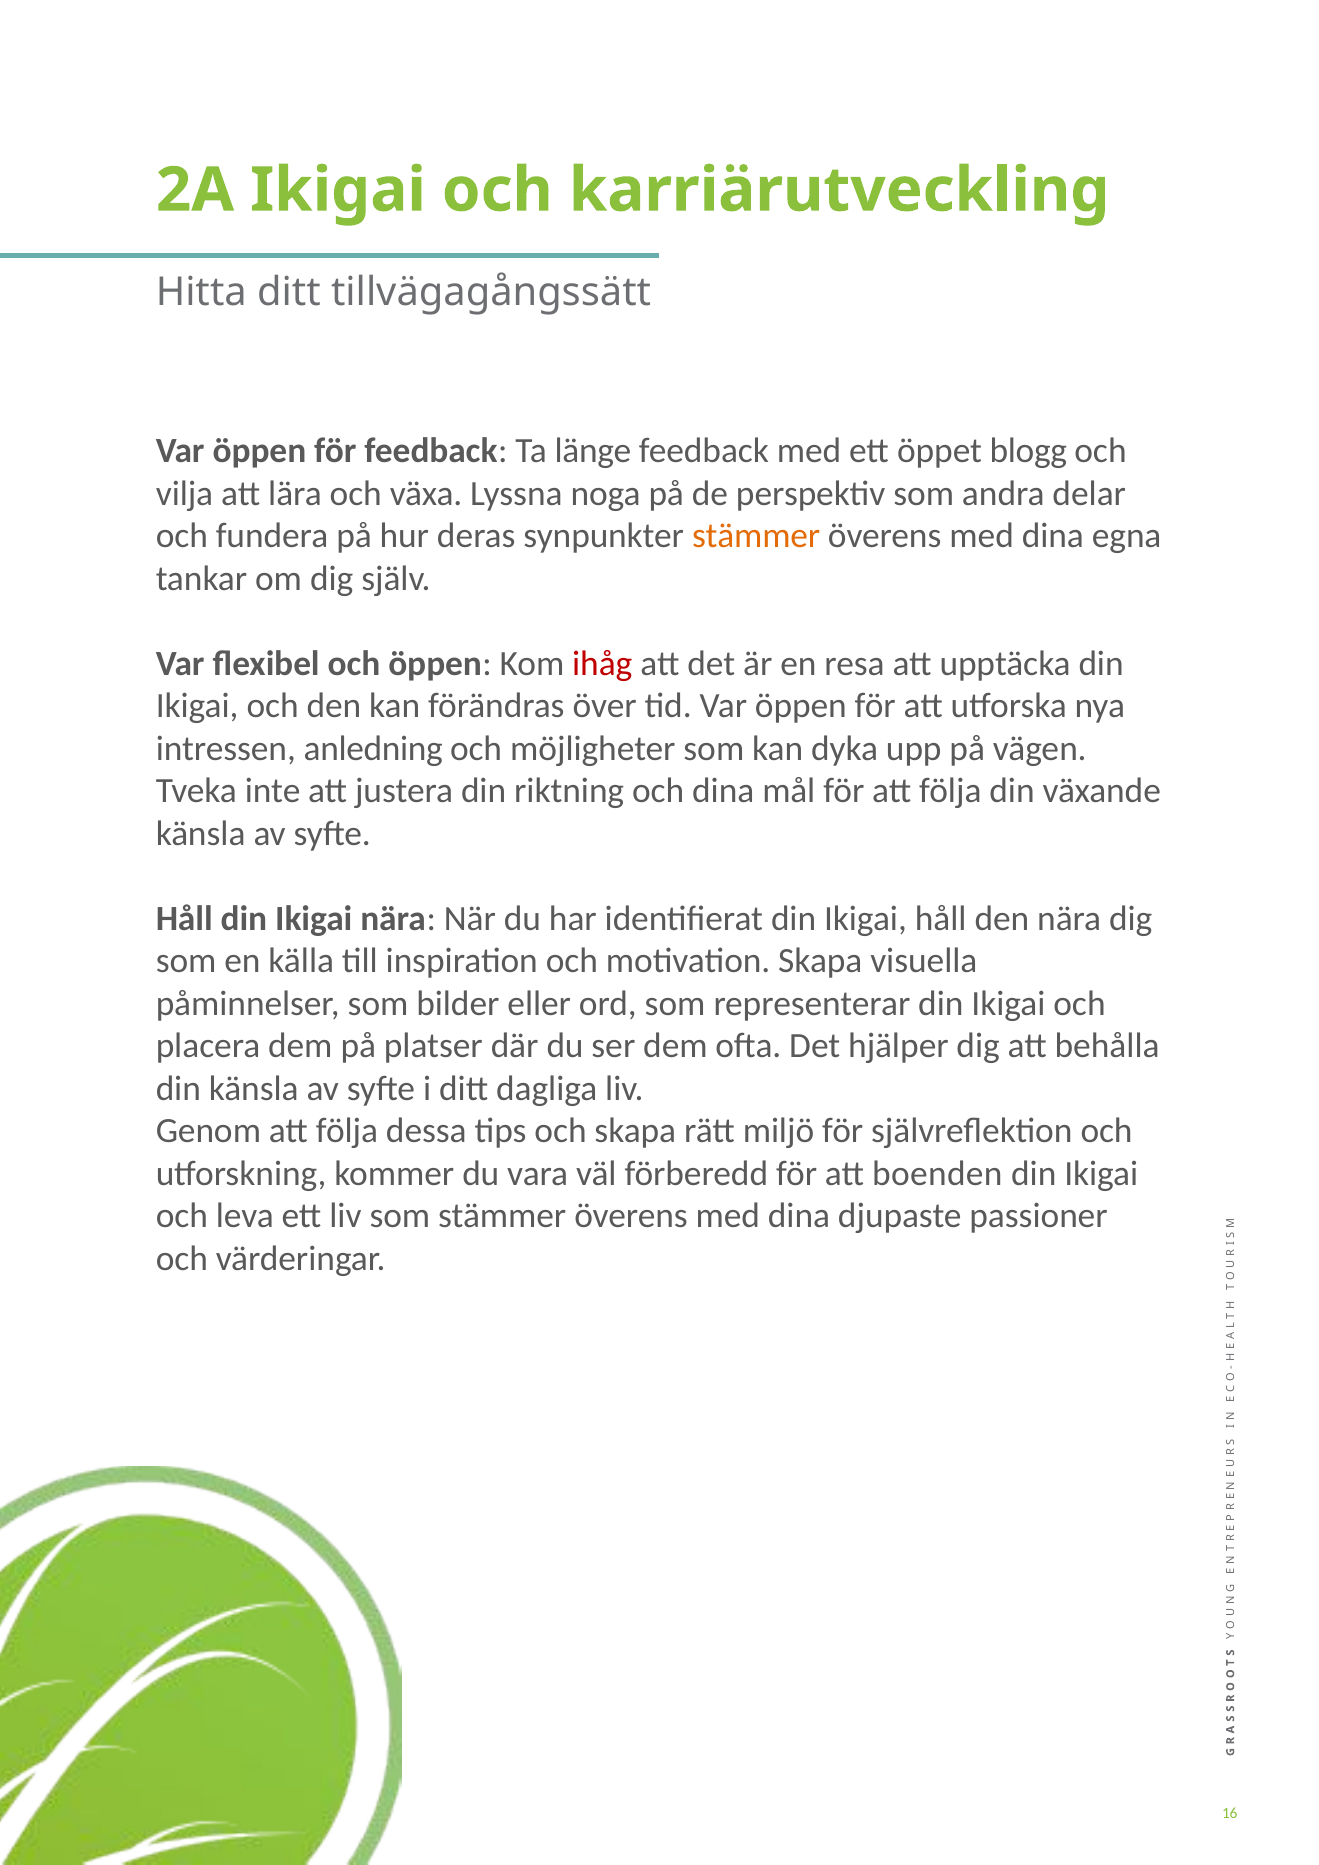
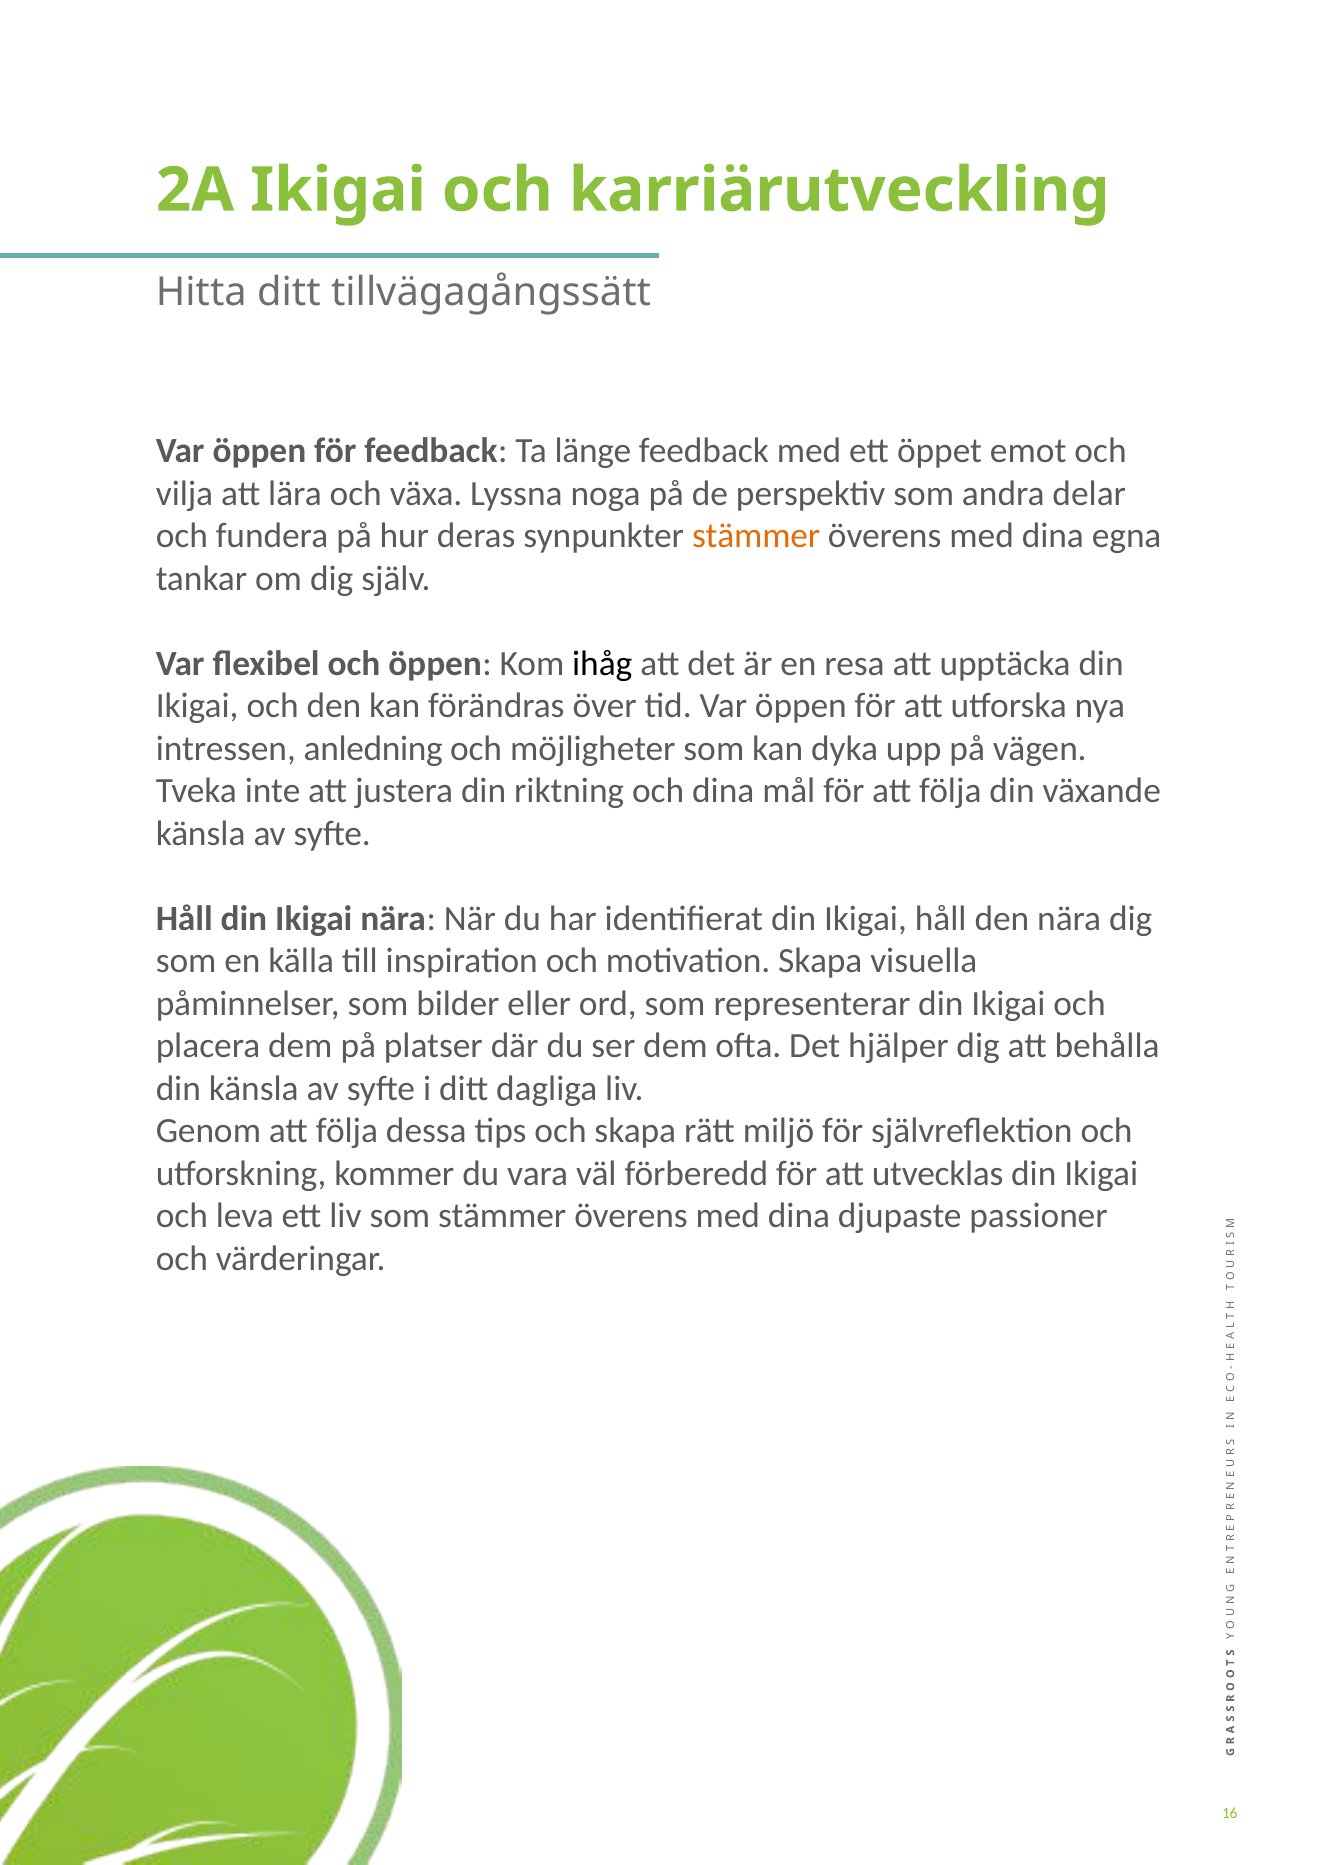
blogg: blogg -> emot
ihåg colour: red -> black
boenden: boenden -> utvecklas
